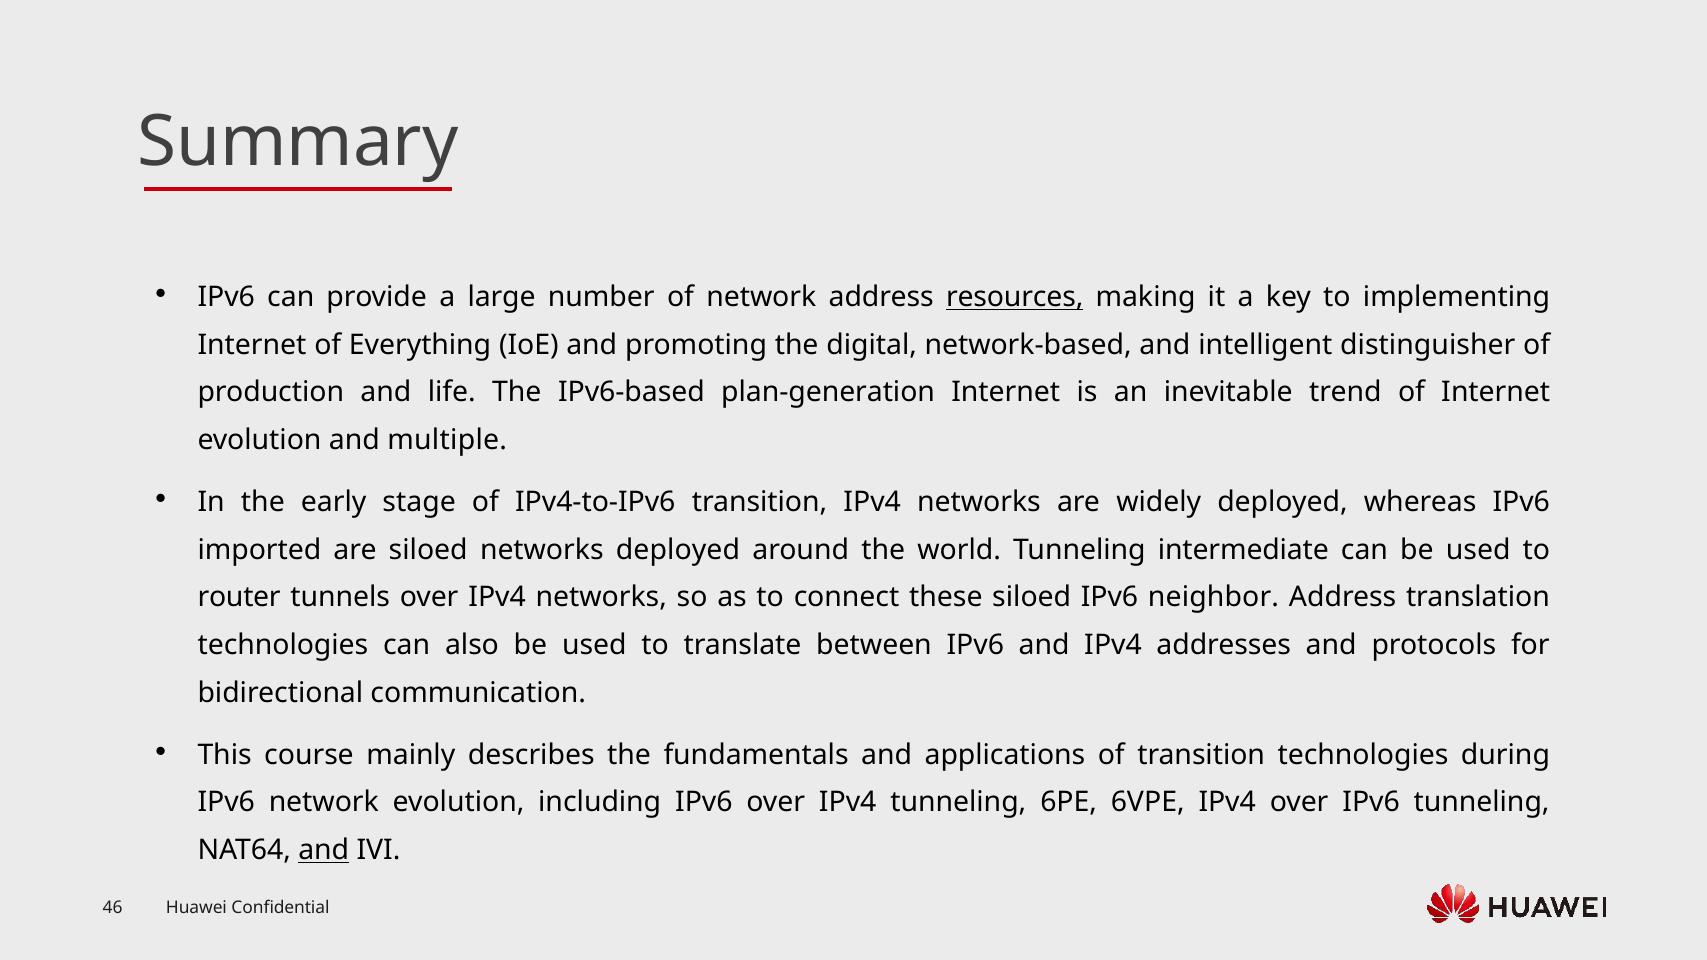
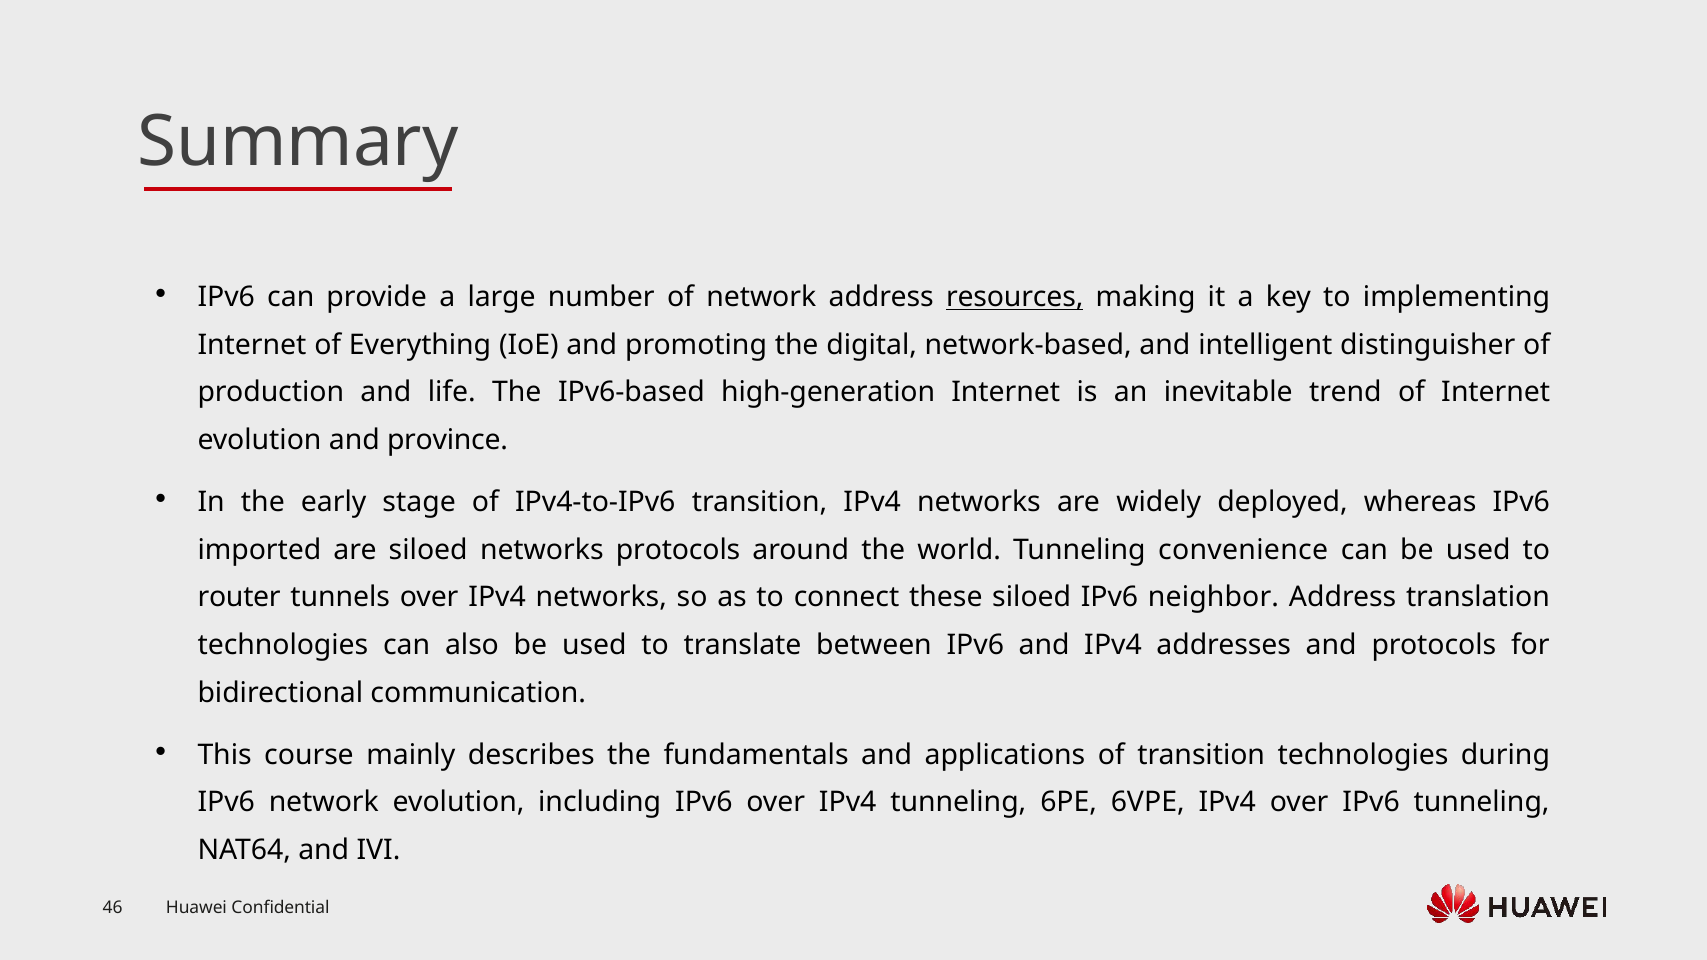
plan-generation: plan-generation -> high-generation
multiple: multiple -> province
networks deployed: deployed -> protocols
intermediate: intermediate -> convenience
and at (324, 850) underline: present -> none
